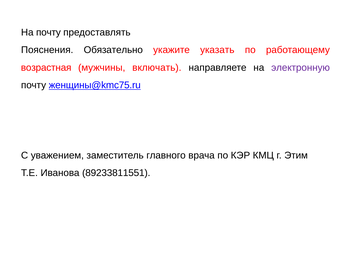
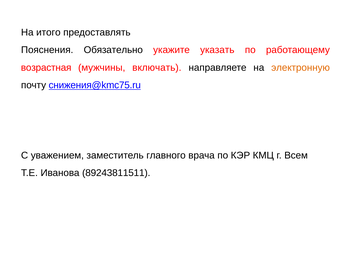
На почту: почту -> итого
электронную colour: purple -> orange
женщины@kmc75.ru: женщины@kmc75.ru -> снижения@kmc75.ru
Этим: Этим -> Всем
89233811551: 89233811551 -> 89243811511
